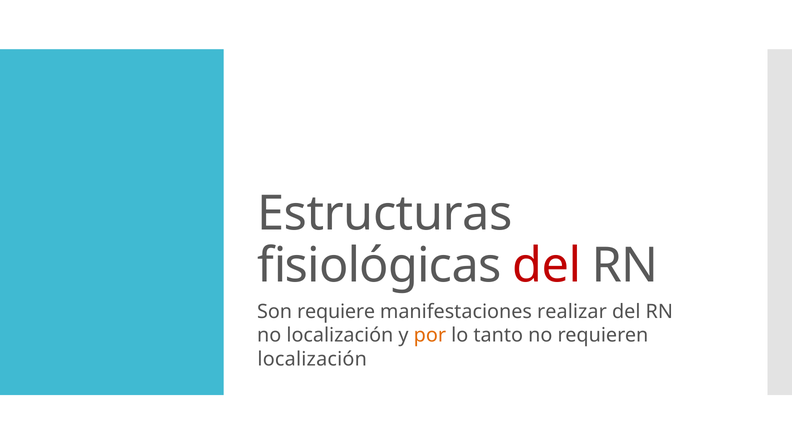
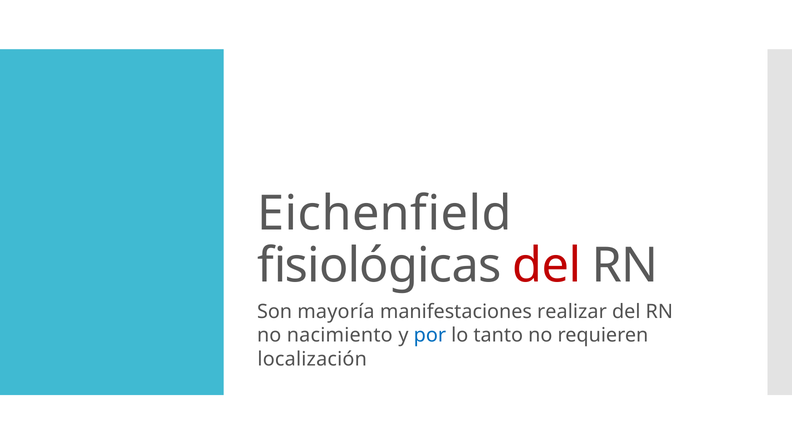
Estructuras: Estructuras -> Eichenfield
requiere: requiere -> mayoría
no localización: localización -> nacimiento
por colour: orange -> blue
